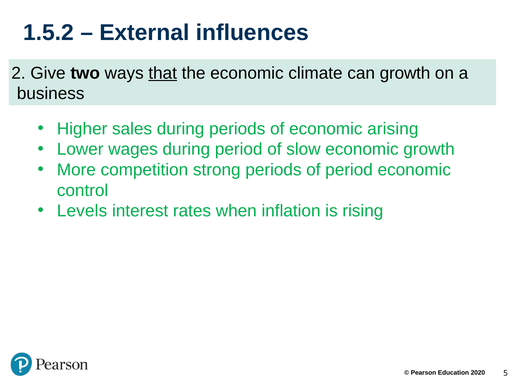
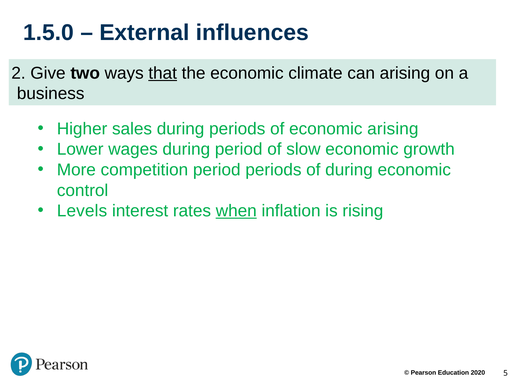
1.5.2: 1.5.2 -> 1.5.0
can growth: growth -> arising
competition strong: strong -> period
of period: period -> during
when underline: none -> present
